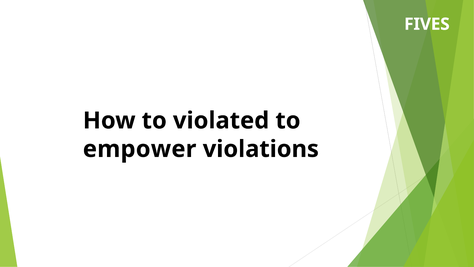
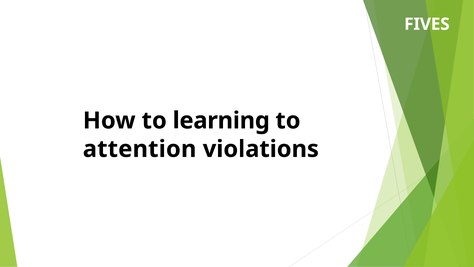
violated: violated -> learning
empower: empower -> attention
